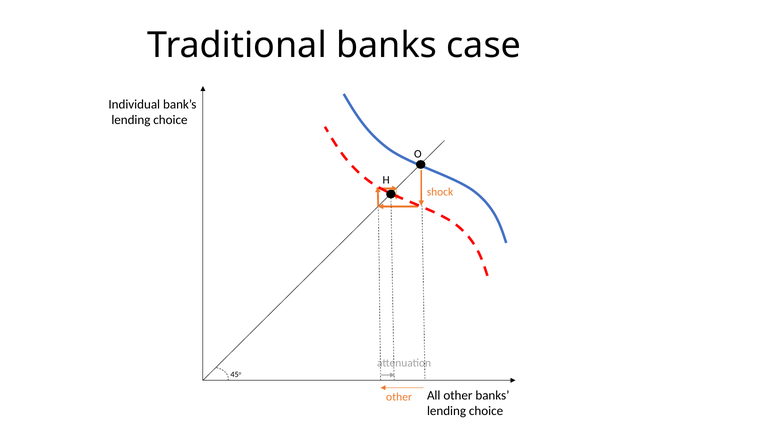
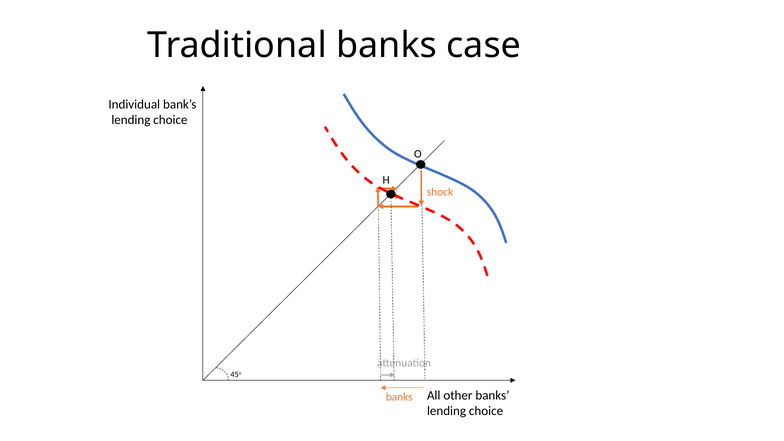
other at (399, 397): other -> banks
